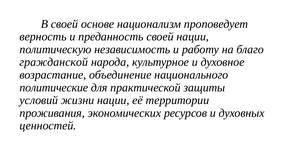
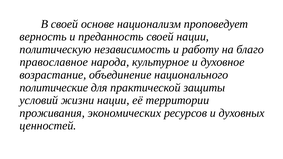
гражданской: гражданской -> православное
